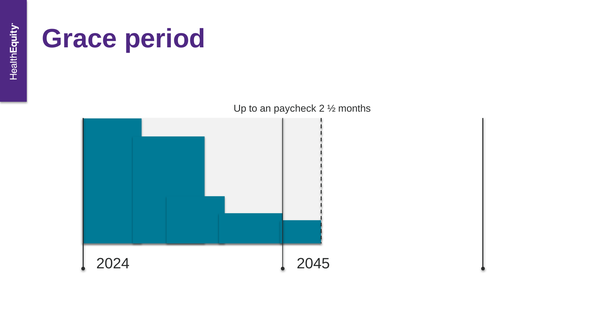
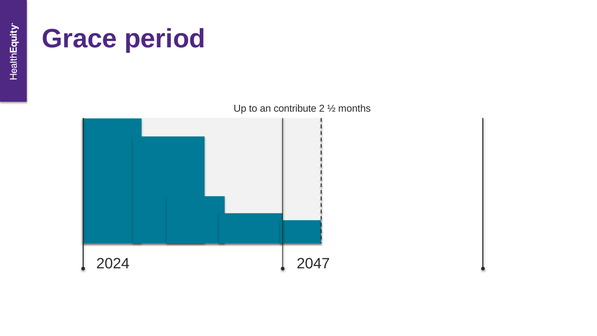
paycheck: paycheck -> contribute
2045: 2045 -> 2047
